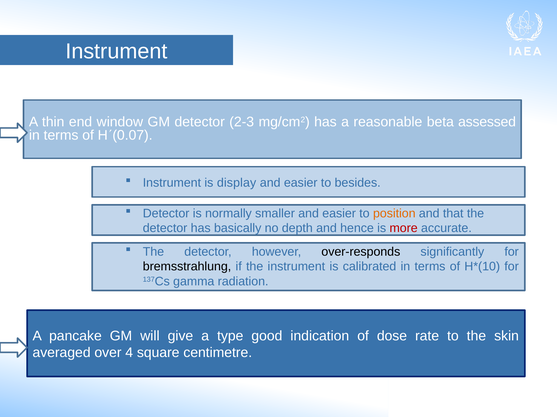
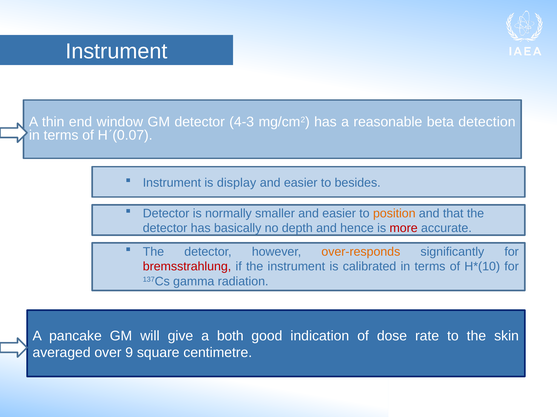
2-3: 2-3 -> 4-3
assessed: assessed -> detection
over-responds colour: black -> orange
bremsstrahlung colour: black -> red
type: type -> both
4: 4 -> 9
